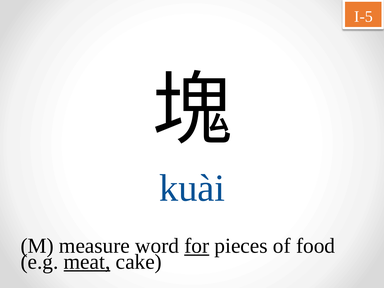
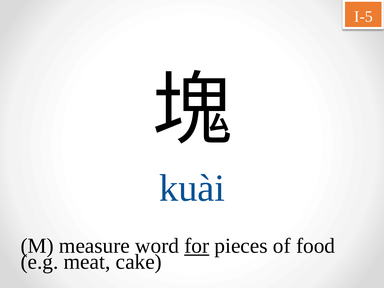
meat underline: present -> none
